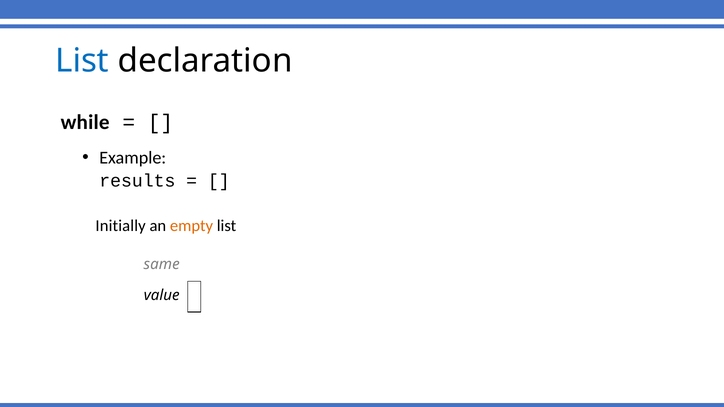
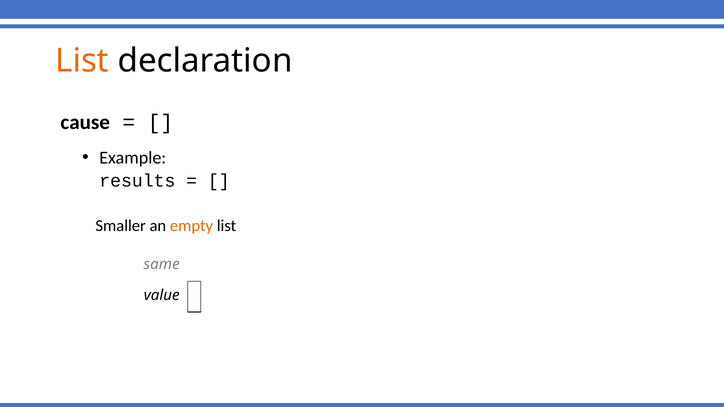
List at (82, 61) colour: blue -> orange
while: while -> cause
Initially: Initially -> Smaller
